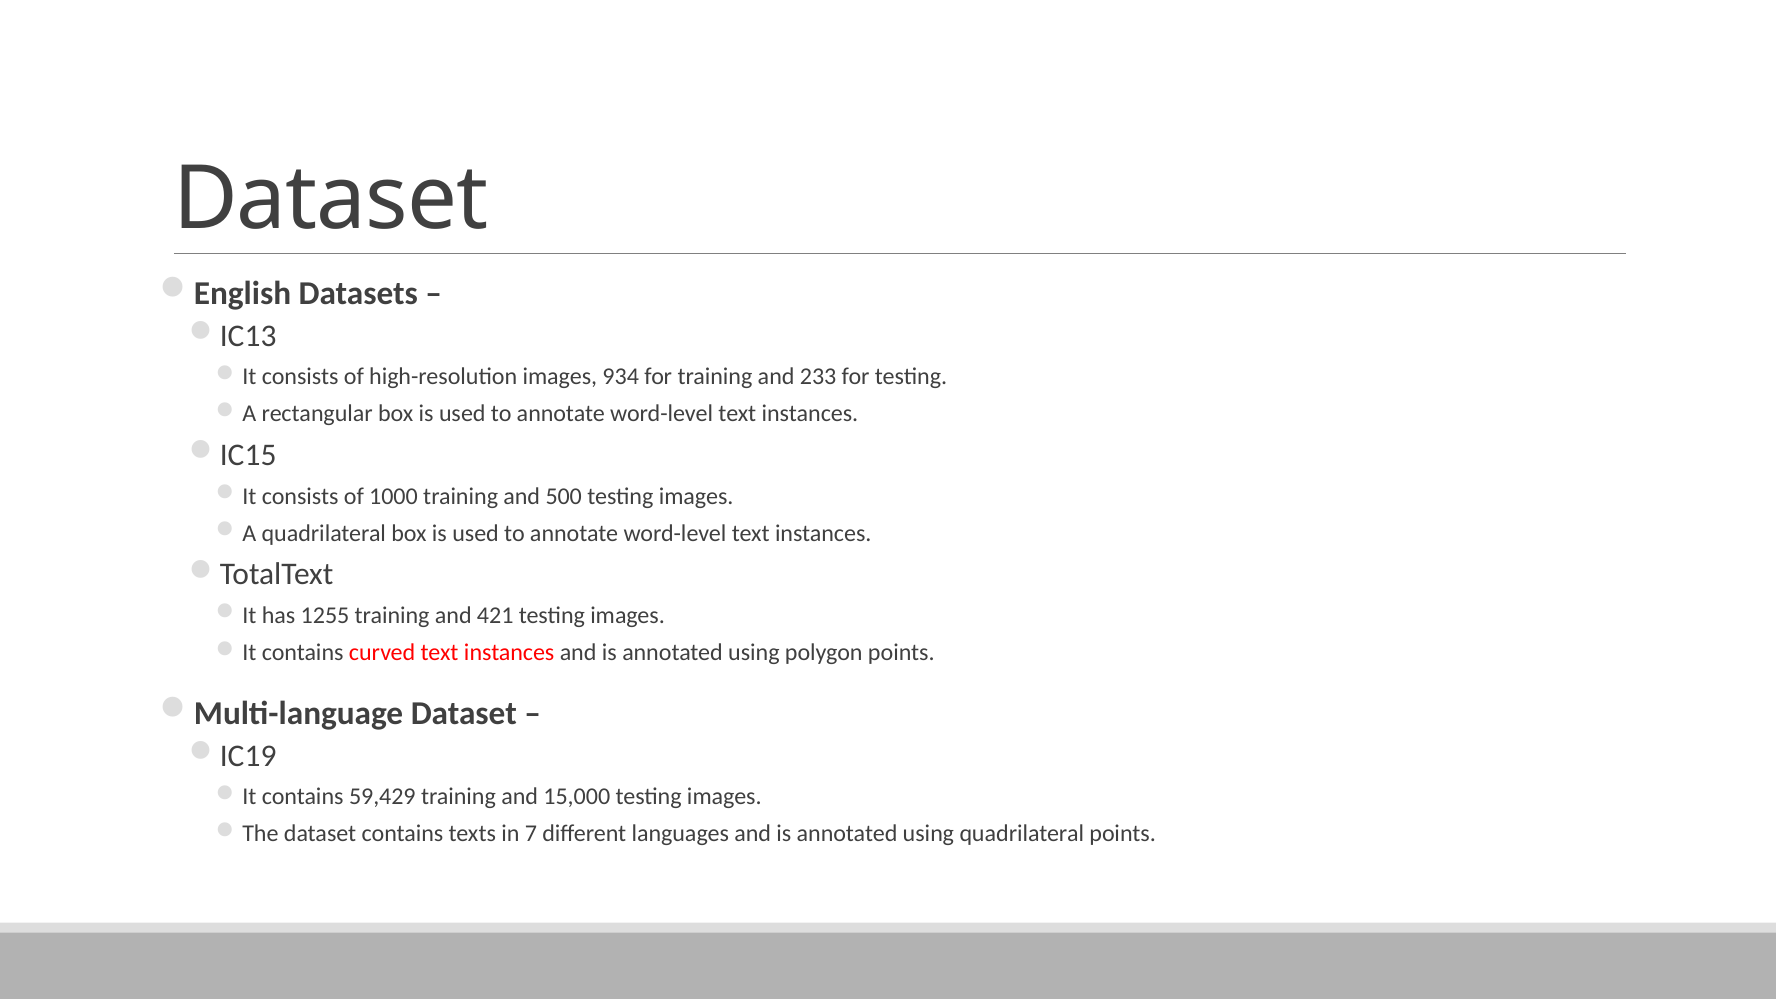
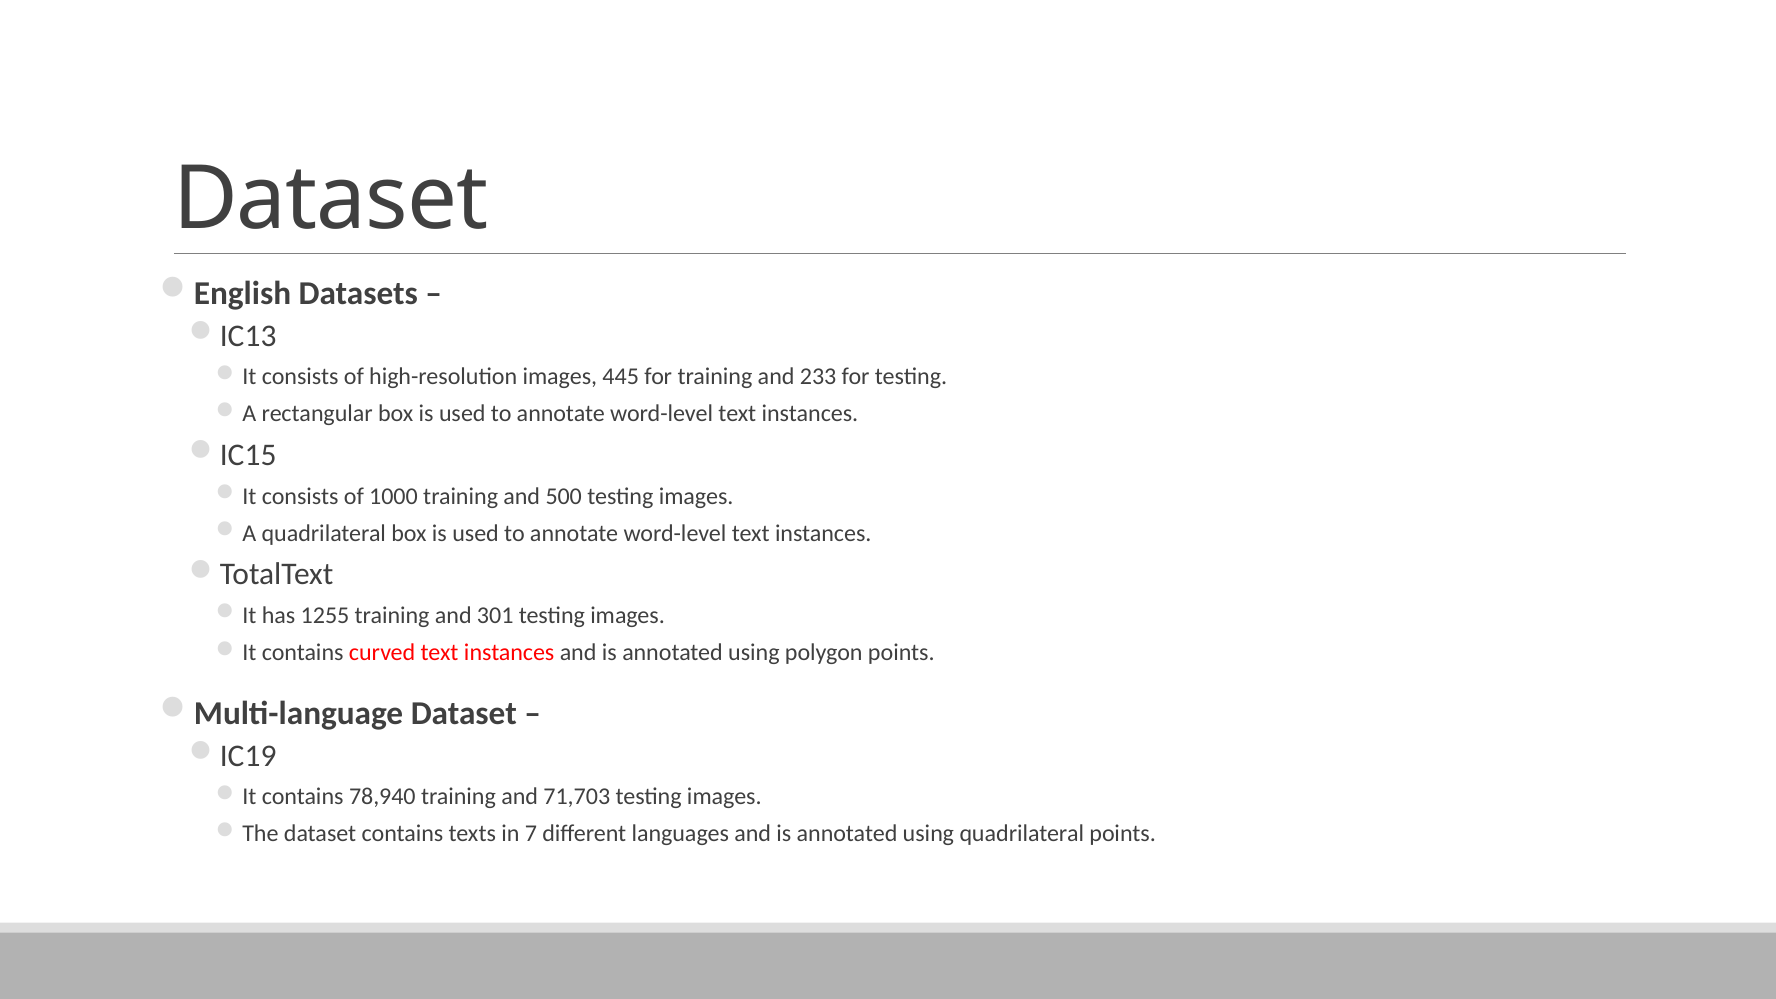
934: 934 -> 445
421: 421 -> 301
59,429: 59,429 -> 78,940
15,000: 15,000 -> 71,703
